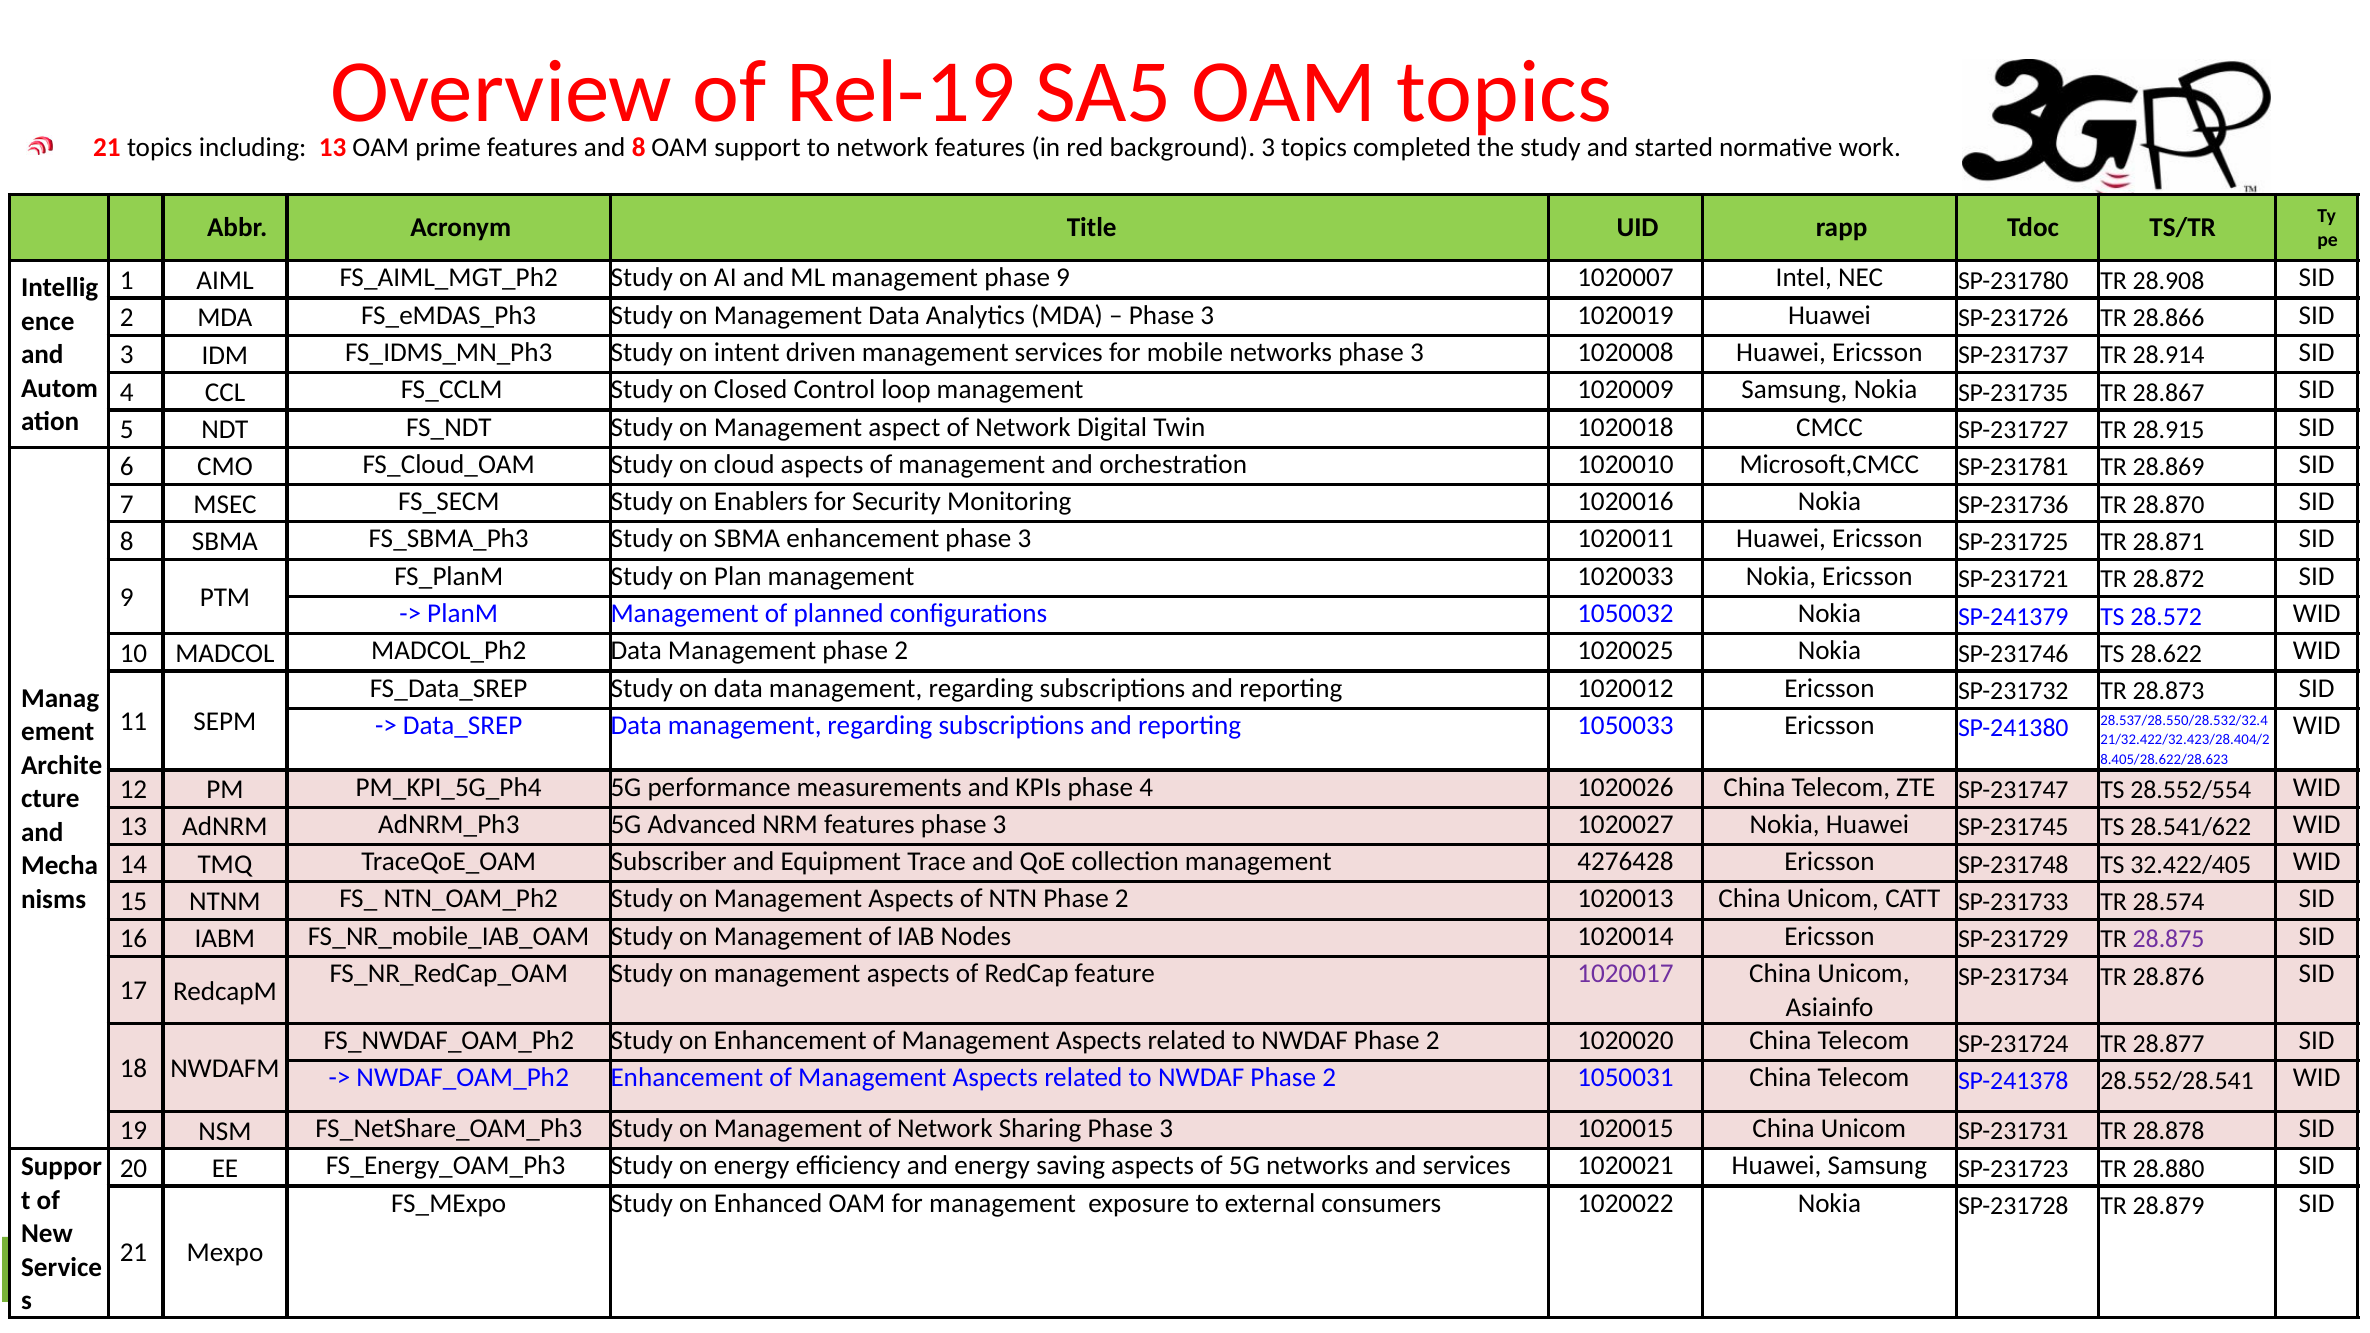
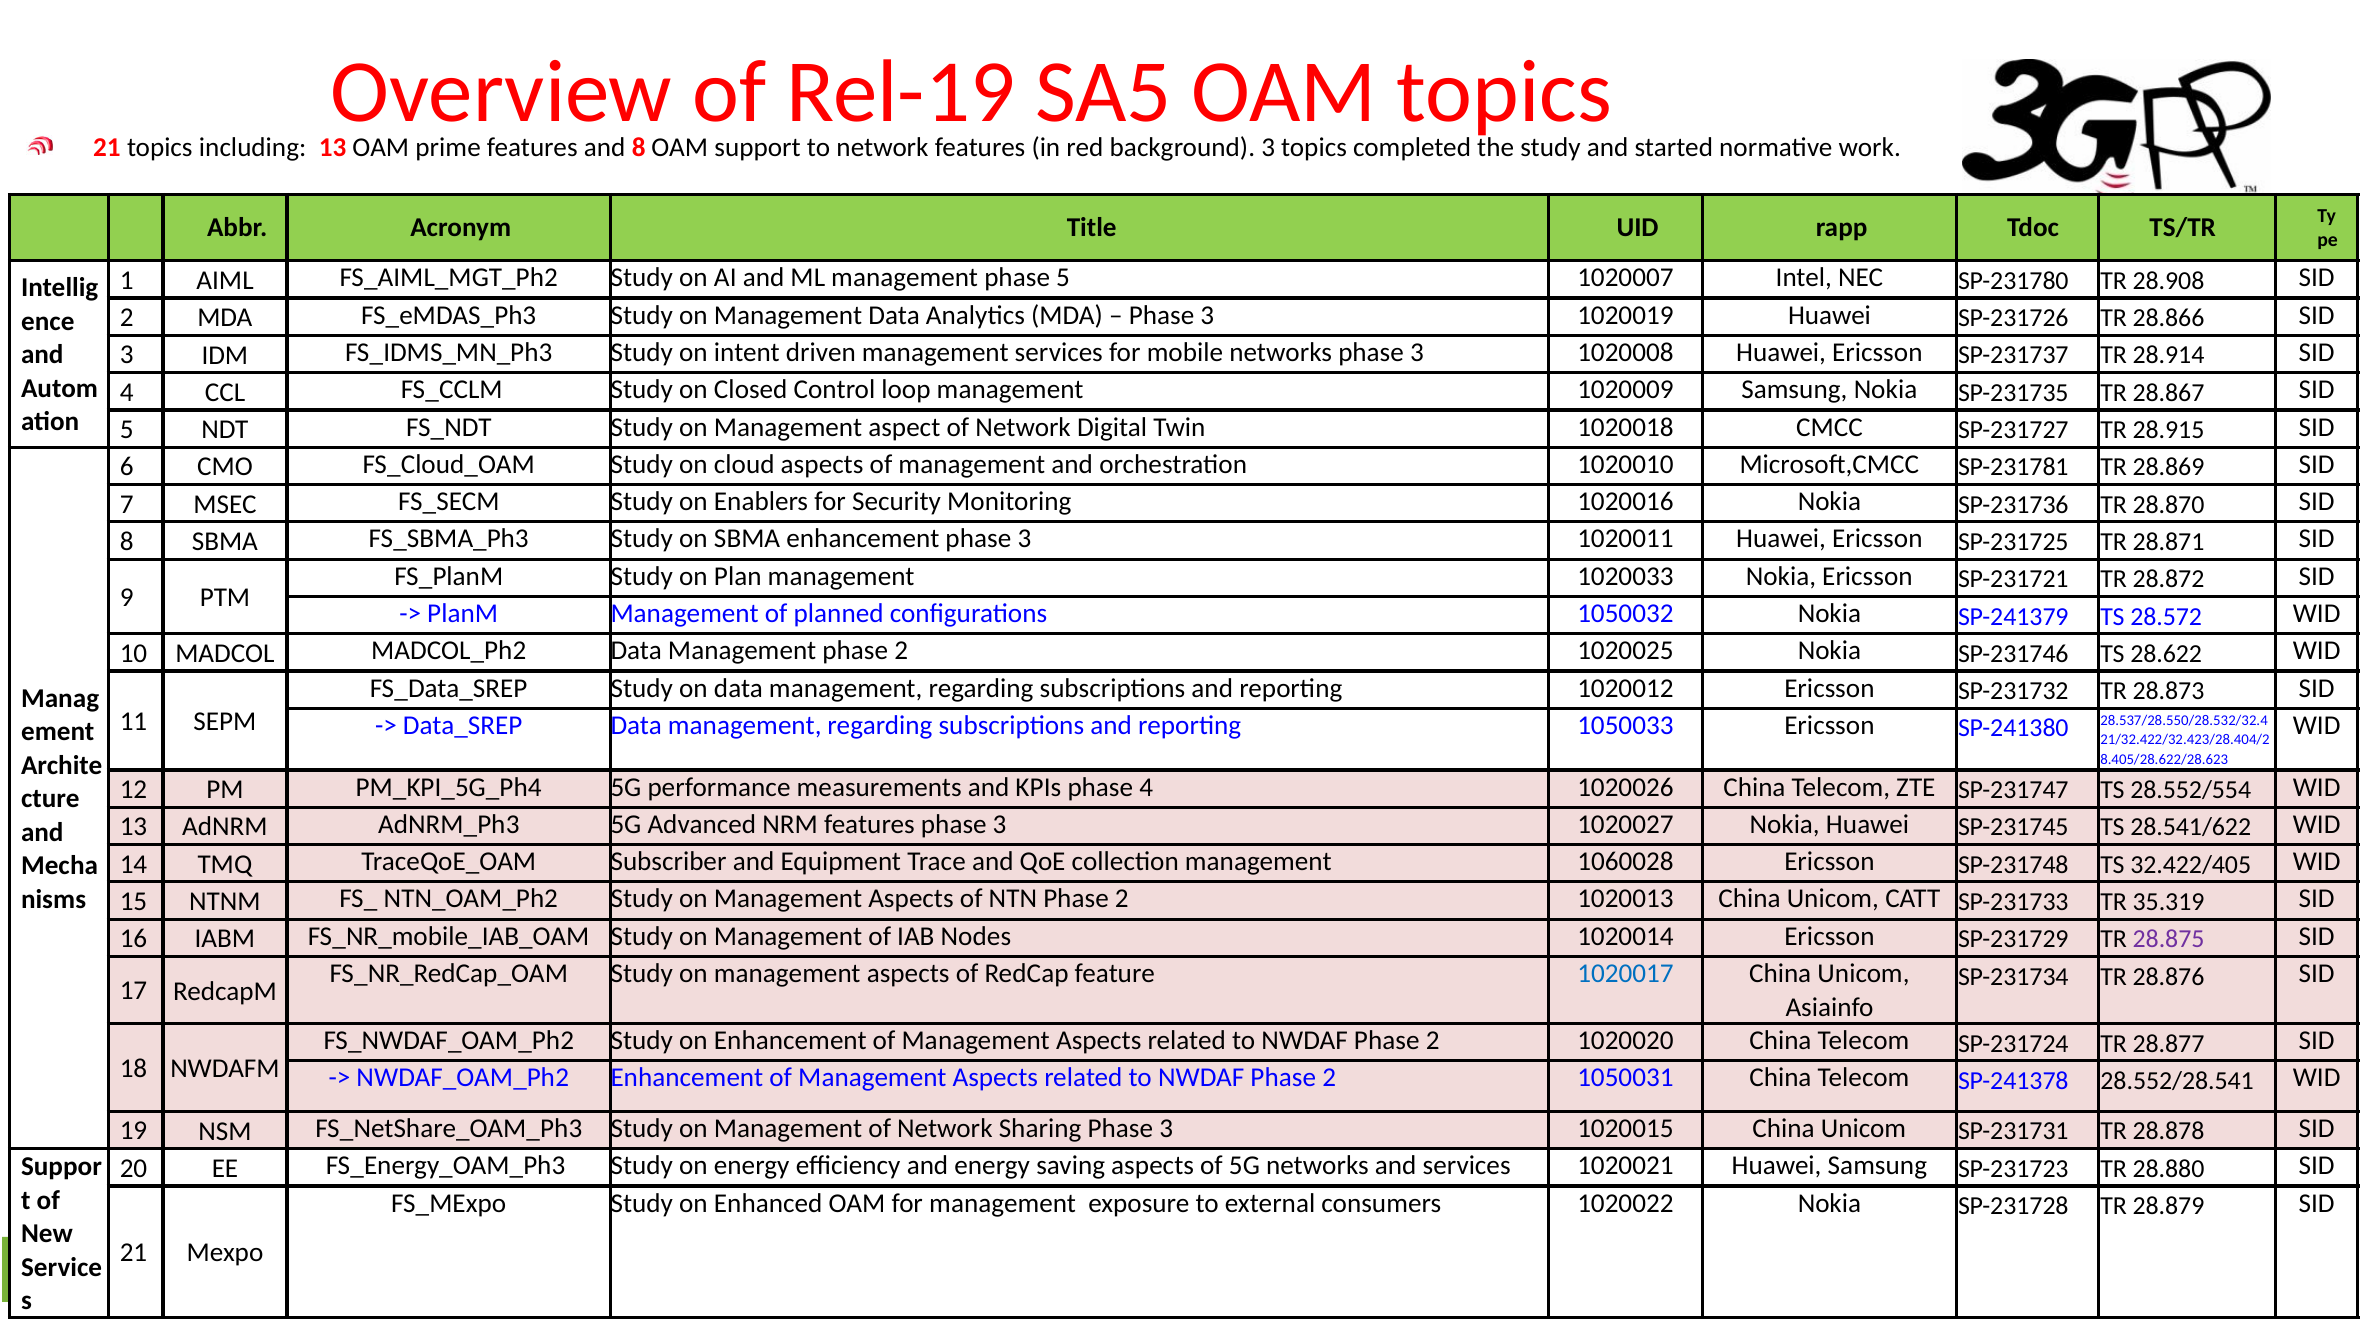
phase 9: 9 -> 5
4276428: 4276428 -> 1060028
28.574: 28.574 -> 35.319
1020017 colour: purple -> blue
